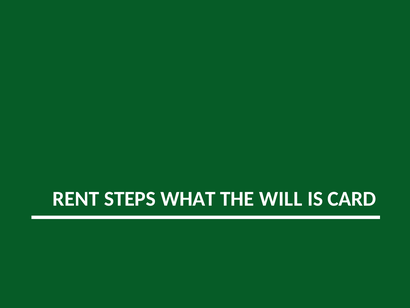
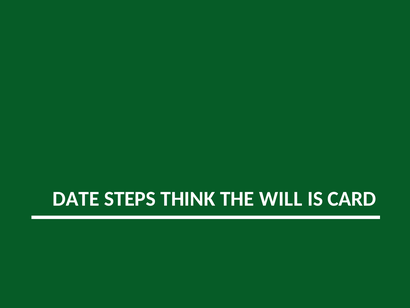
RENT: RENT -> DATE
WHAT: WHAT -> THINK
